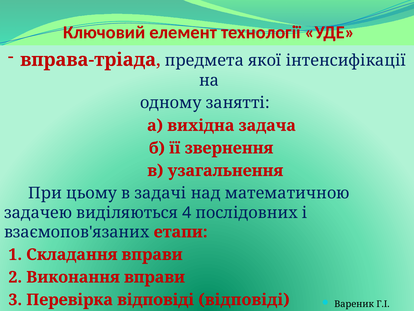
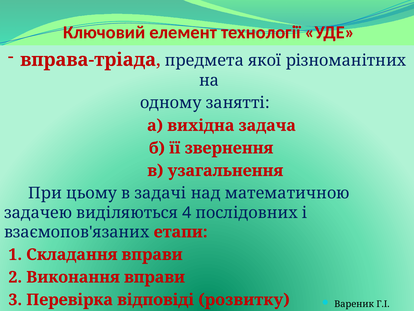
інтенсифікації: інтенсифікації -> рiзноманiтних
відповіді відповіді: відповіді -> розвитку
